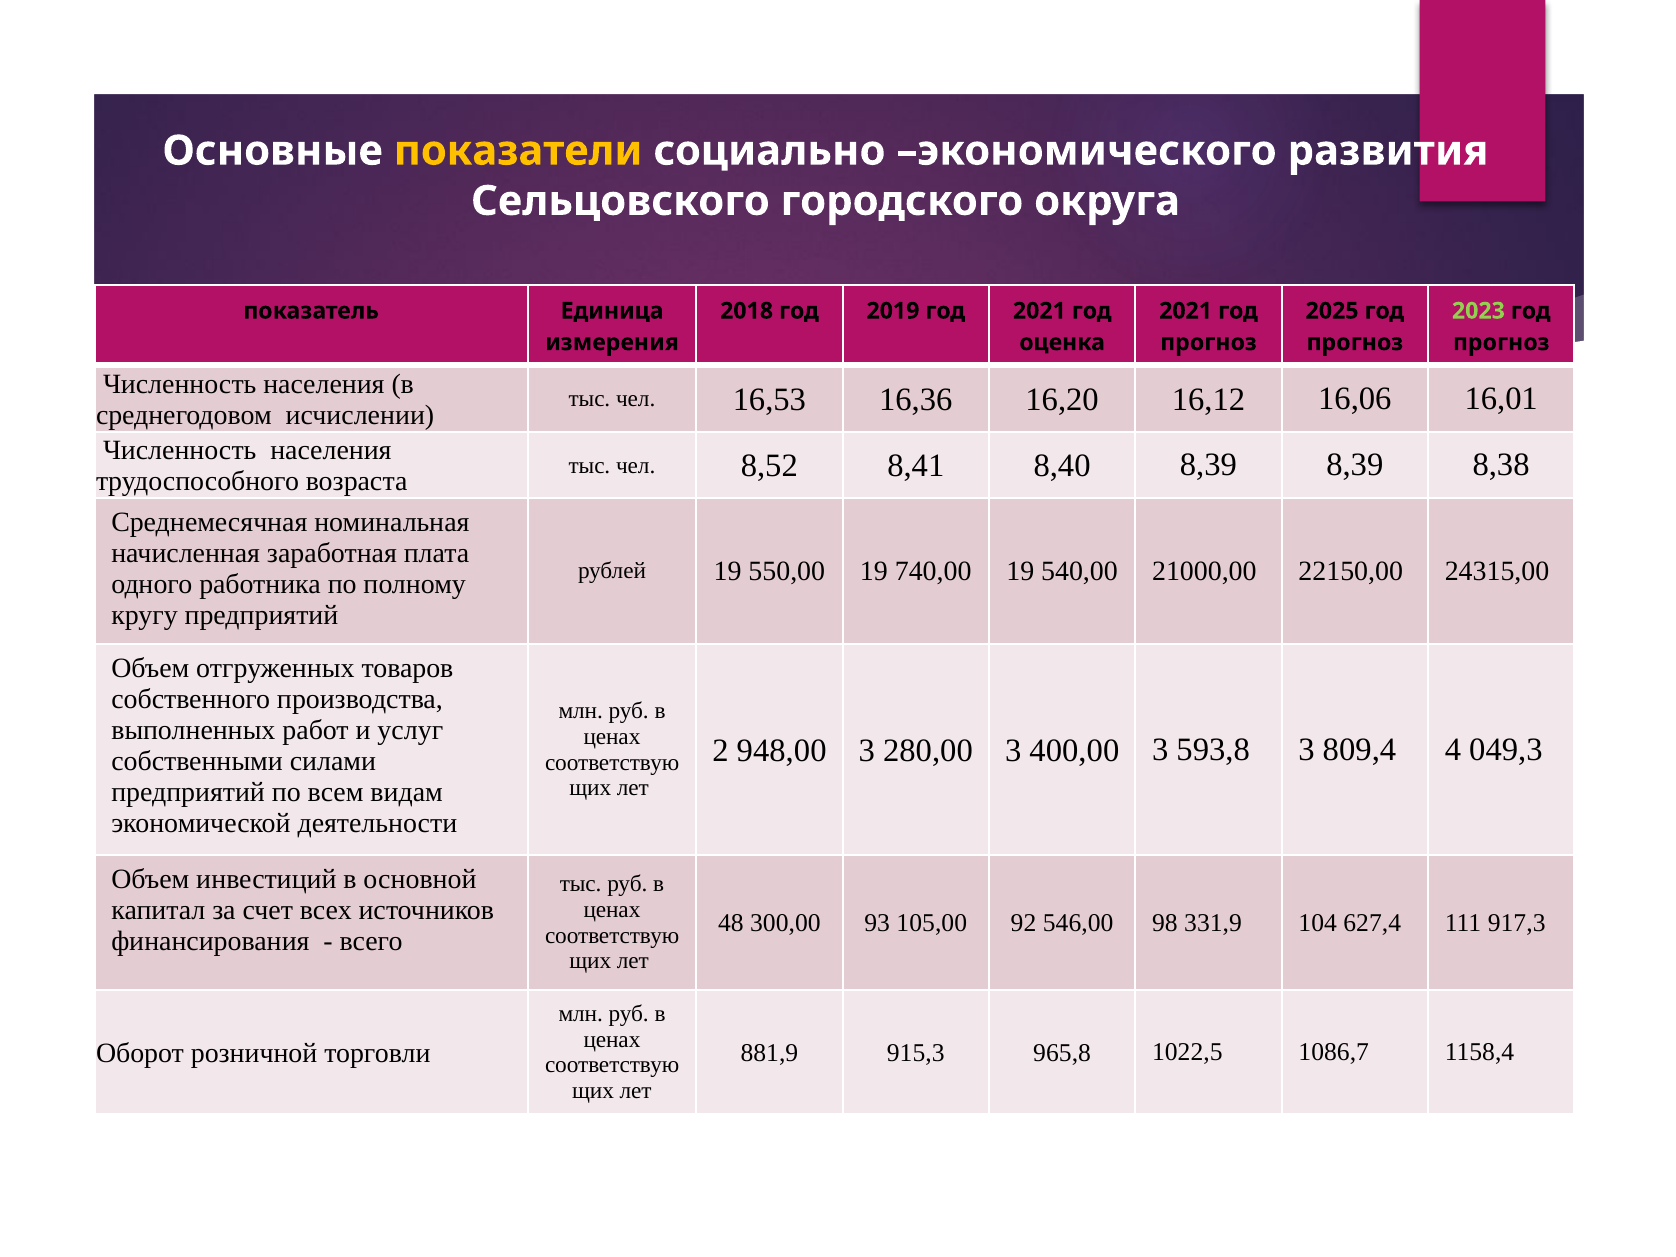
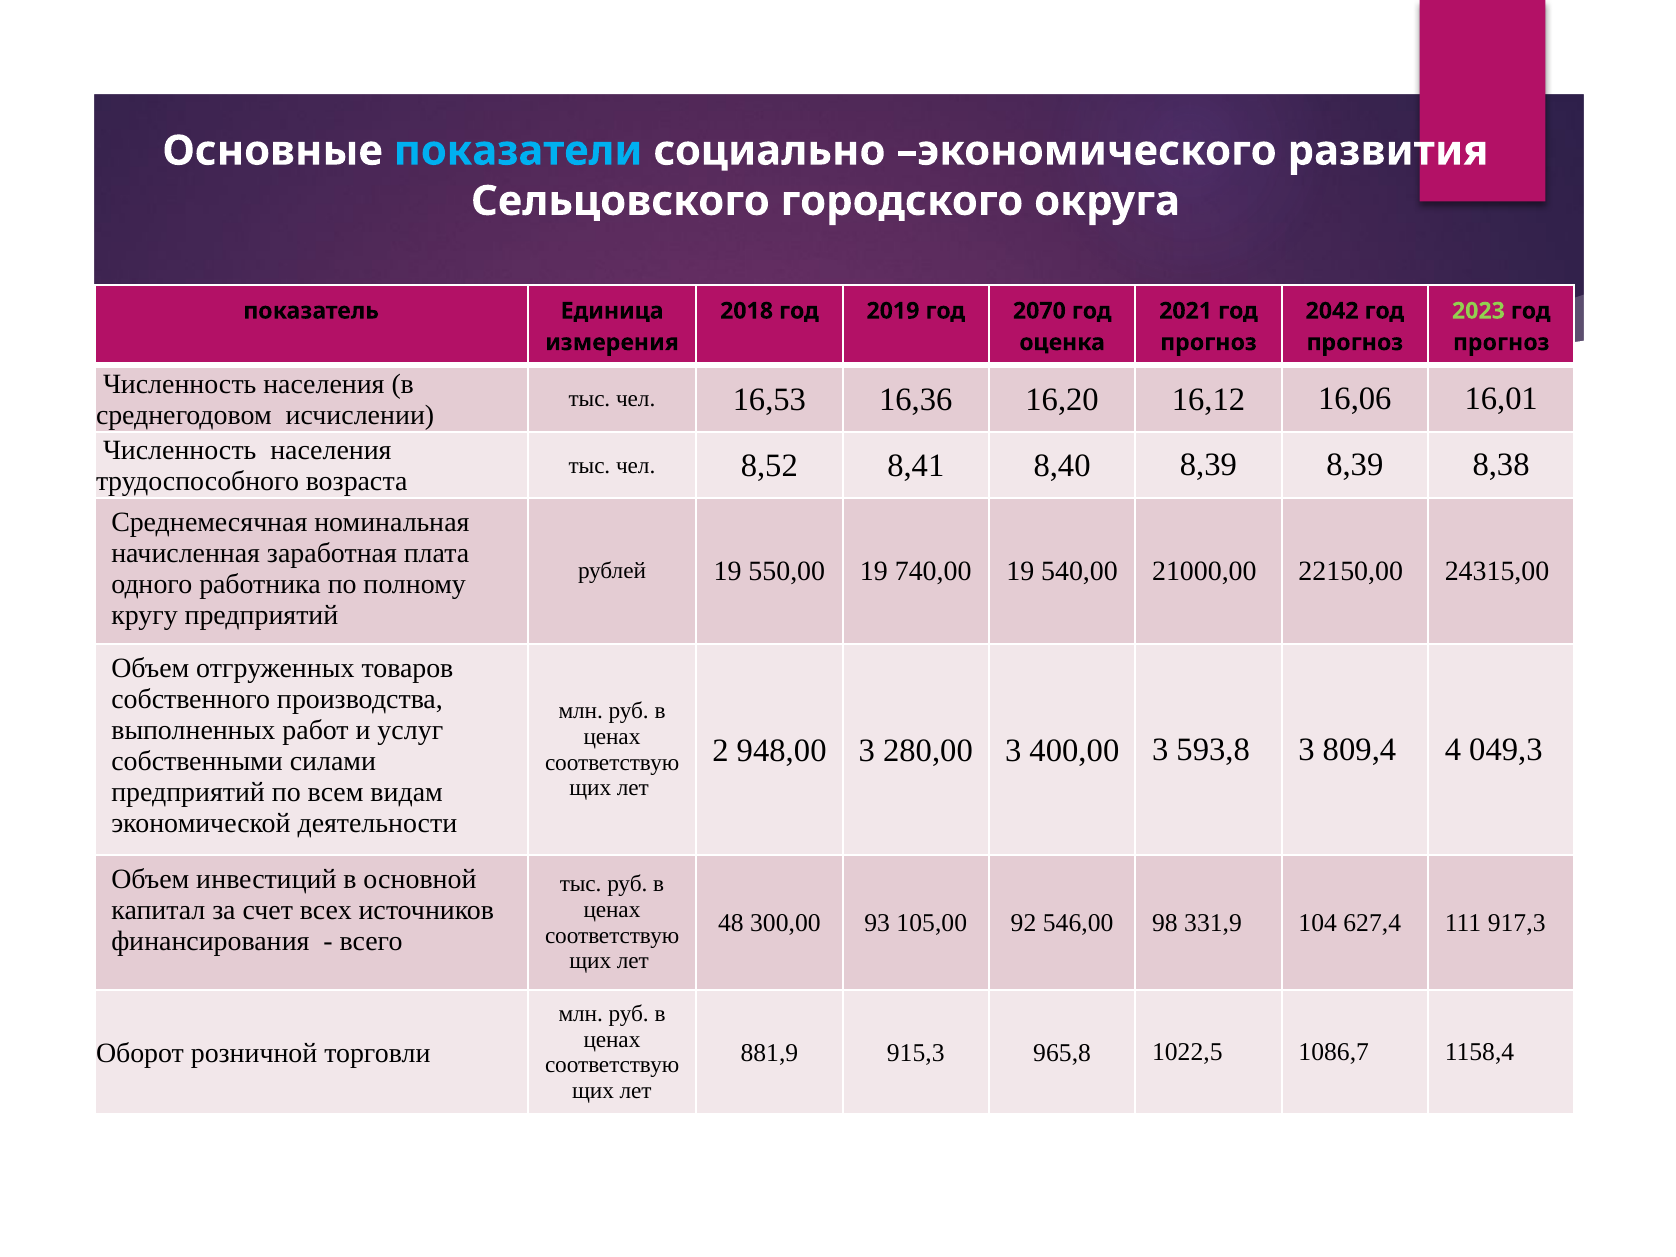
показатели colour: yellow -> light blue
год 2021: 2021 -> 2070
2025: 2025 -> 2042
